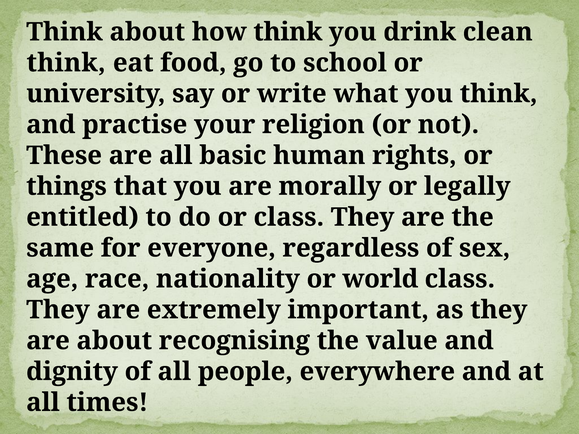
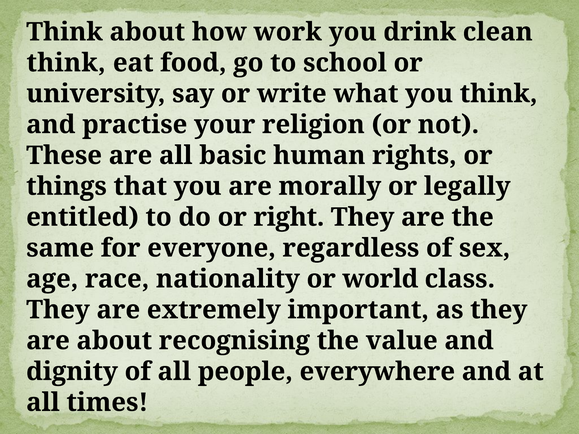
how think: think -> work
or class: class -> right
